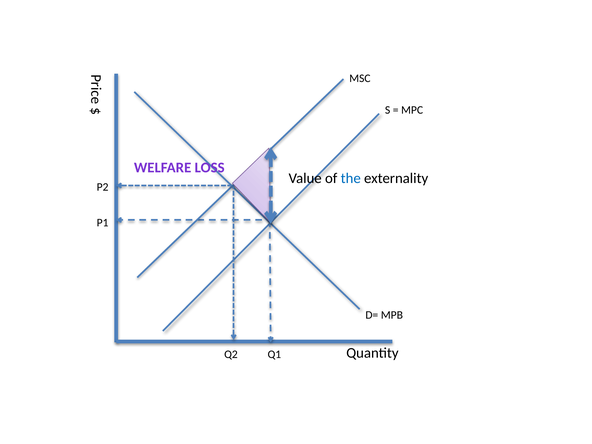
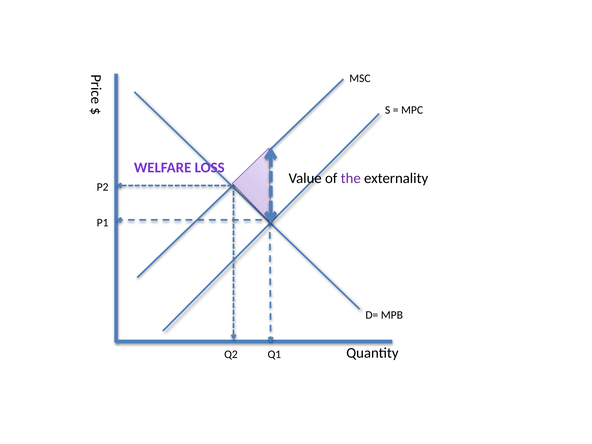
the colour: blue -> purple
